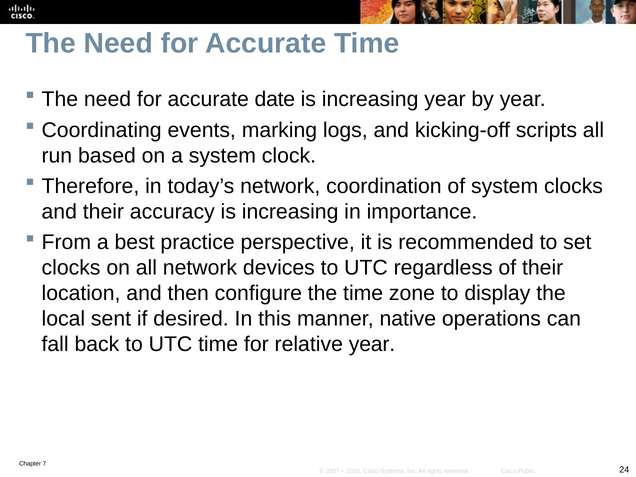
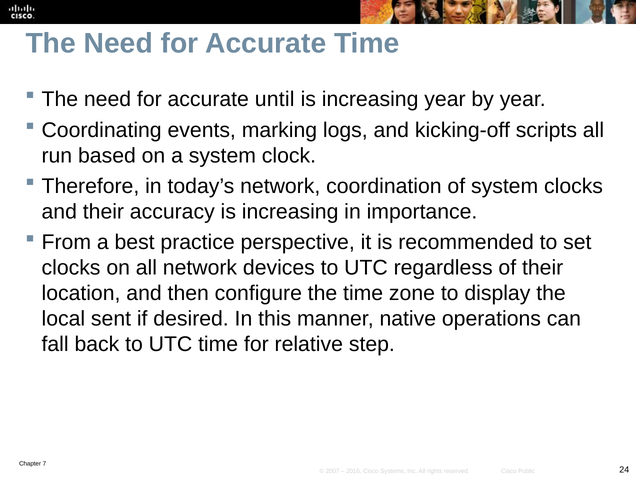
date: date -> until
relative year: year -> step
